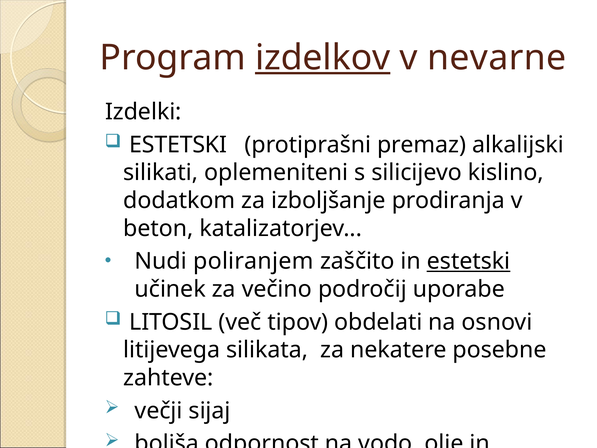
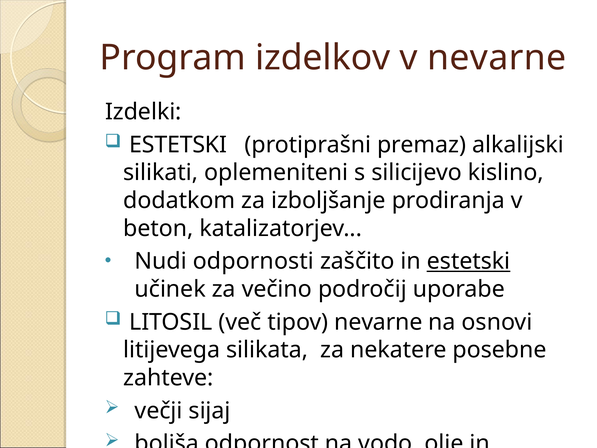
izdelkov underline: present -> none
poliranjem: poliranjem -> odpornosti
tipov obdelati: obdelati -> nevarne
